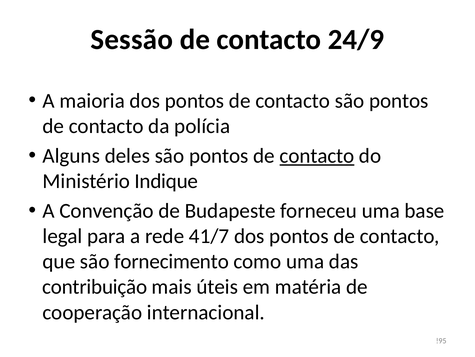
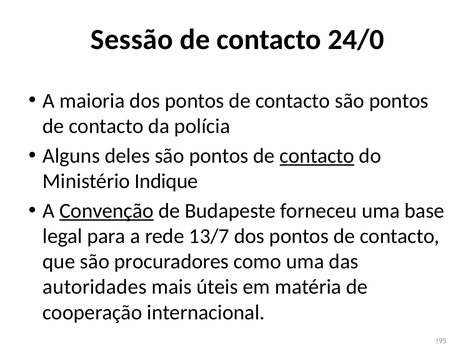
24/9: 24/9 -> 24/0
Convenção underline: none -> present
41/7: 41/7 -> 13/7
fornecimento: fornecimento -> procuradores
contribuição: contribuição -> autoridades
